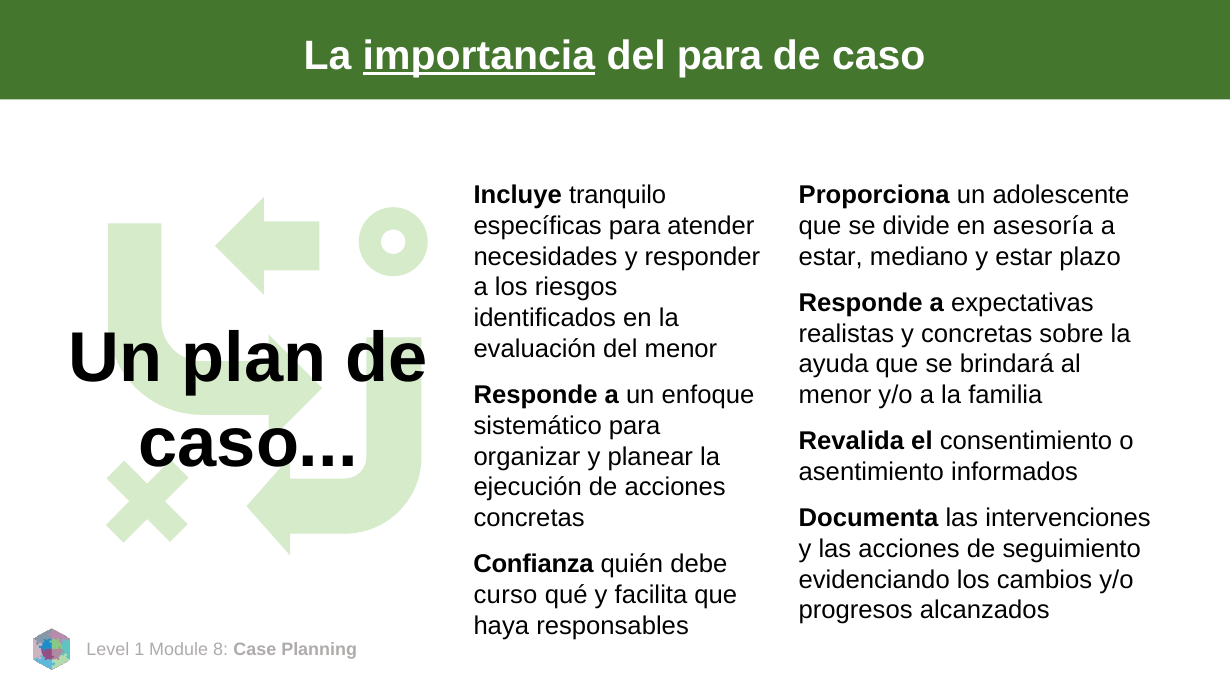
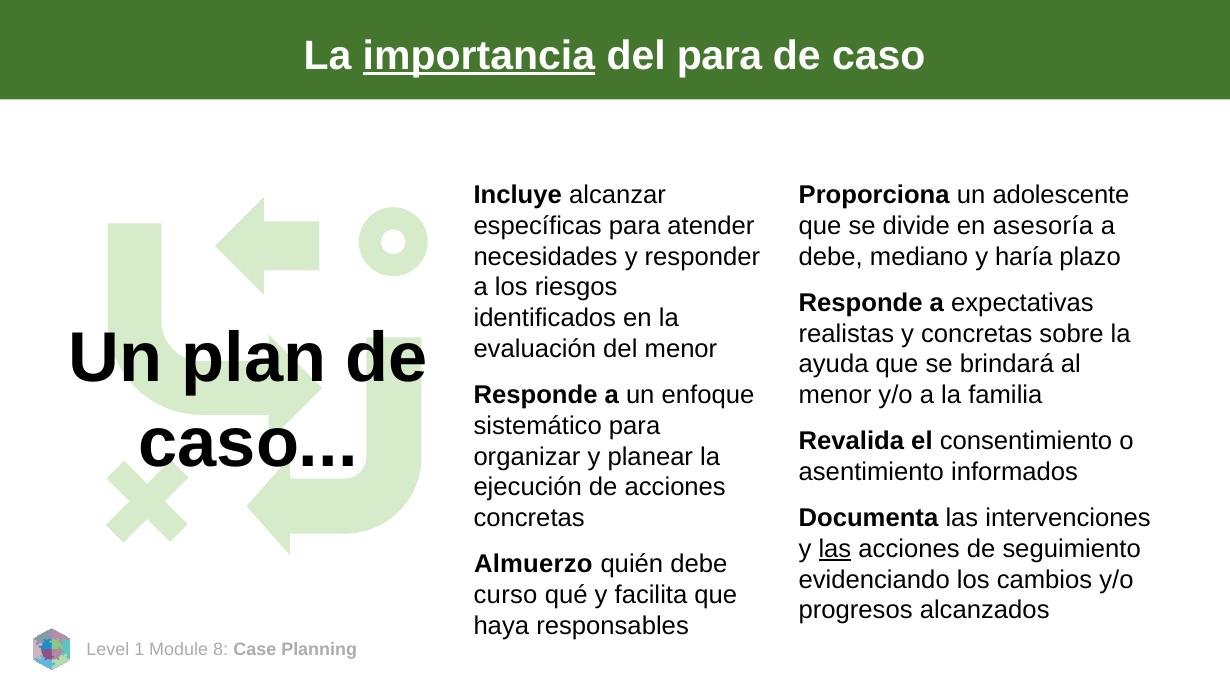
tranquilo: tranquilo -> alcanzar
estar at (831, 257): estar -> debe
y estar: estar -> haría
las at (835, 549) underline: none -> present
Confianza: Confianza -> Almuerzo
